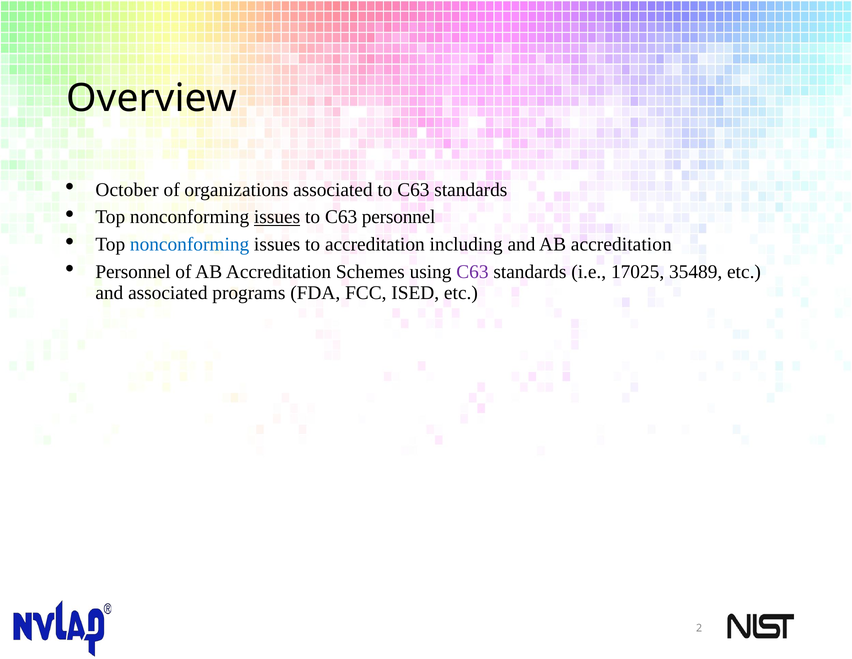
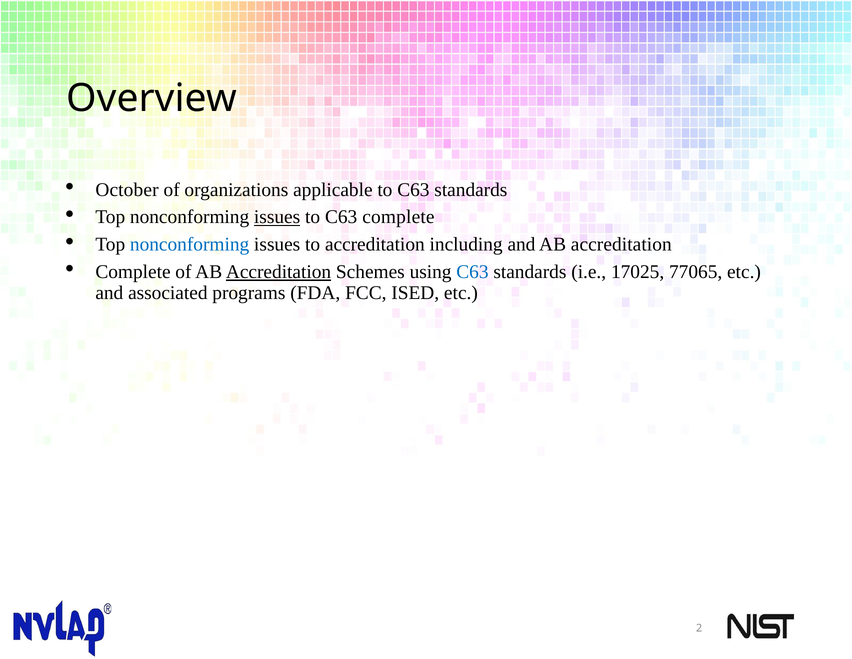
organizations associated: associated -> applicable
C63 personnel: personnel -> complete
Personnel at (133, 272): Personnel -> Complete
Accreditation at (279, 272) underline: none -> present
C63 at (472, 272) colour: purple -> blue
35489: 35489 -> 77065
